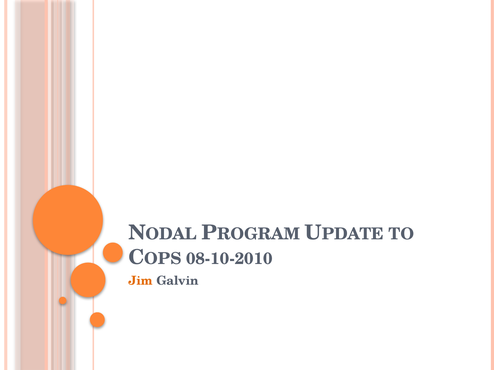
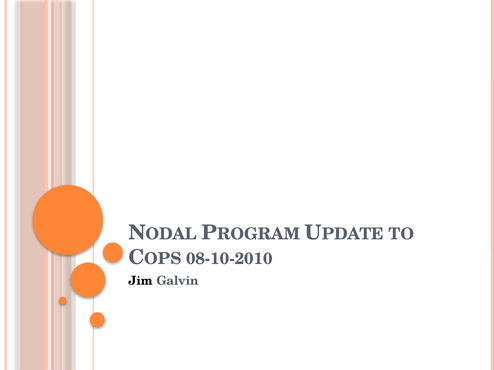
Jim colour: orange -> black
